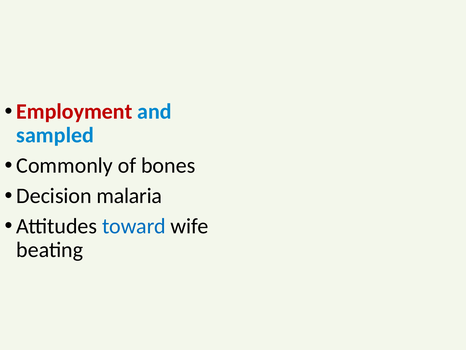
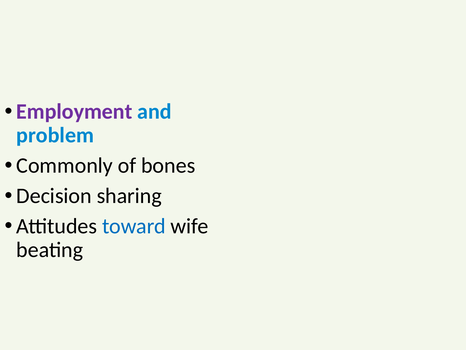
Employment colour: red -> purple
sampled: sampled -> problem
malaria: malaria -> sharing
